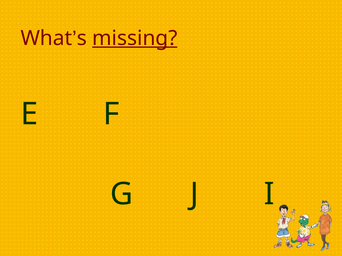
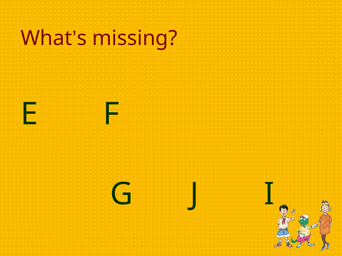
missing underline: present -> none
